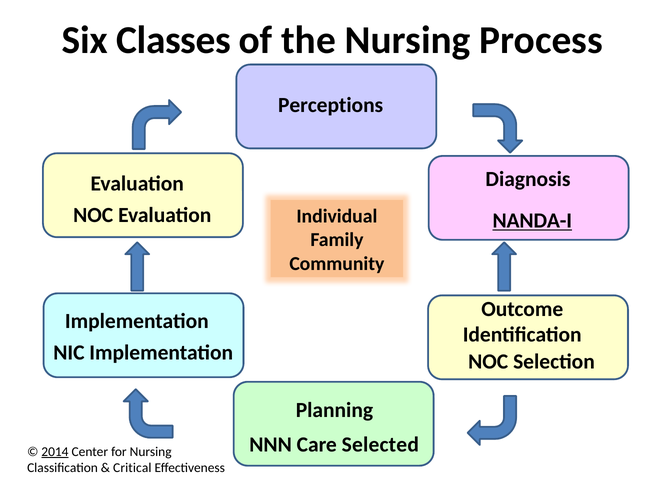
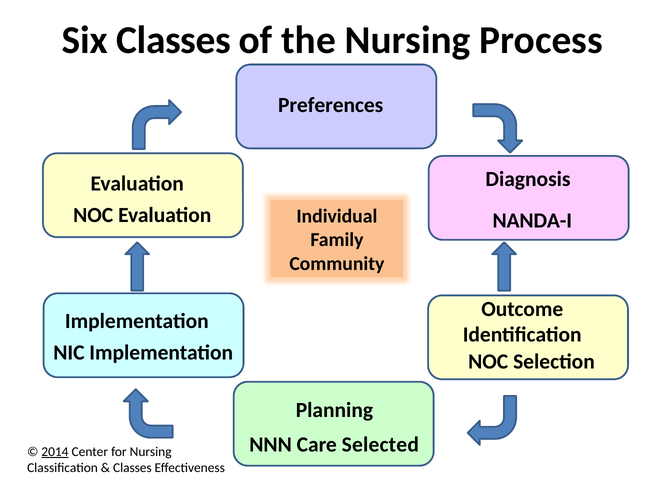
Perceptions: Perceptions -> Preferences
NANDA-I underline: present -> none
Critical at (132, 468): Critical -> Classes
